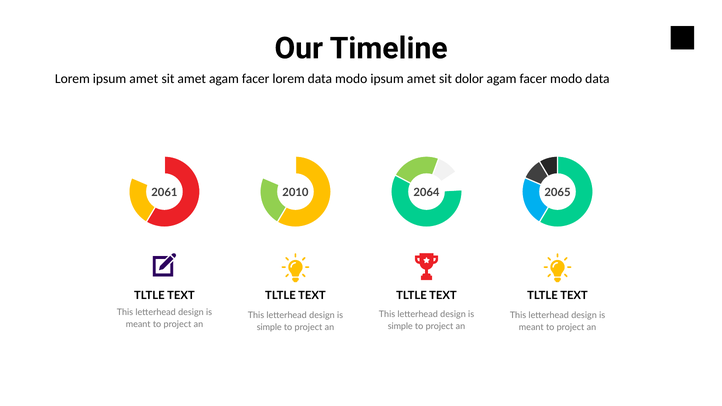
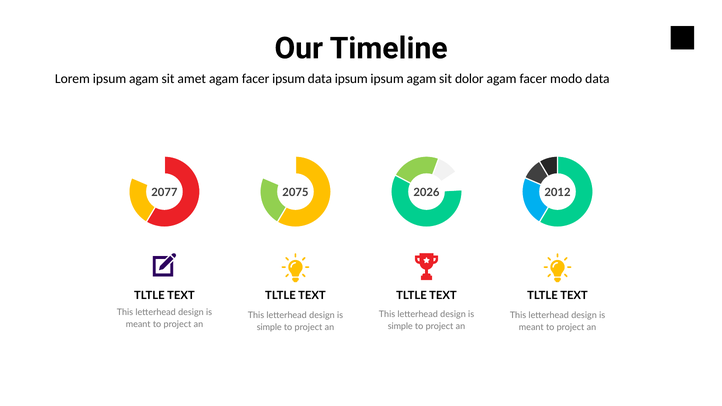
Lorem ipsum amet: amet -> agam
facer lorem: lorem -> ipsum
data modo: modo -> ipsum
amet at (421, 79): amet -> agam
2061: 2061 -> 2077
2010: 2010 -> 2075
2064: 2064 -> 2026
2065: 2065 -> 2012
